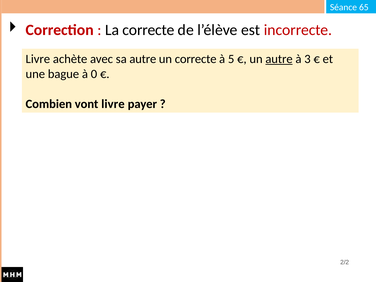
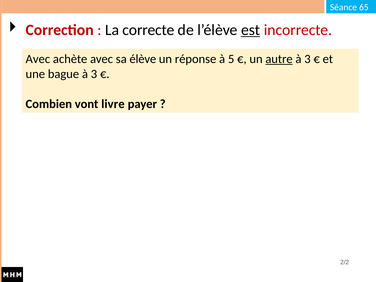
est underline: none -> present
Livre at (38, 59): Livre -> Avec
sa autre: autre -> élève
un correcte: correcte -> réponse
bague à 0: 0 -> 3
